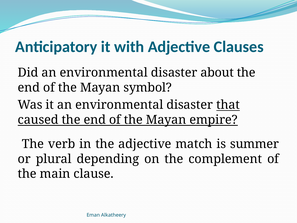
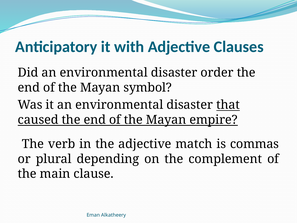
about: about -> order
summer: summer -> commas
